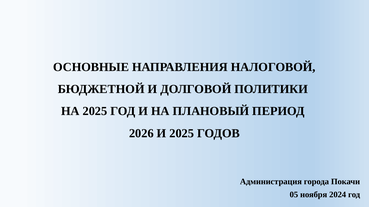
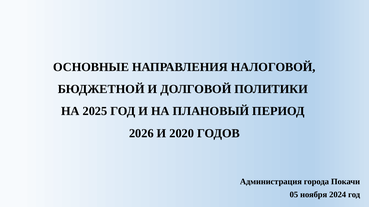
И 2025: 2025 -> 2020
